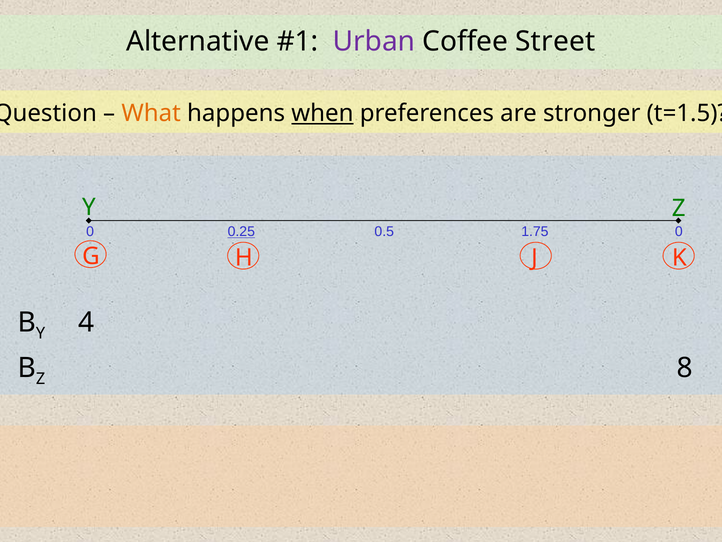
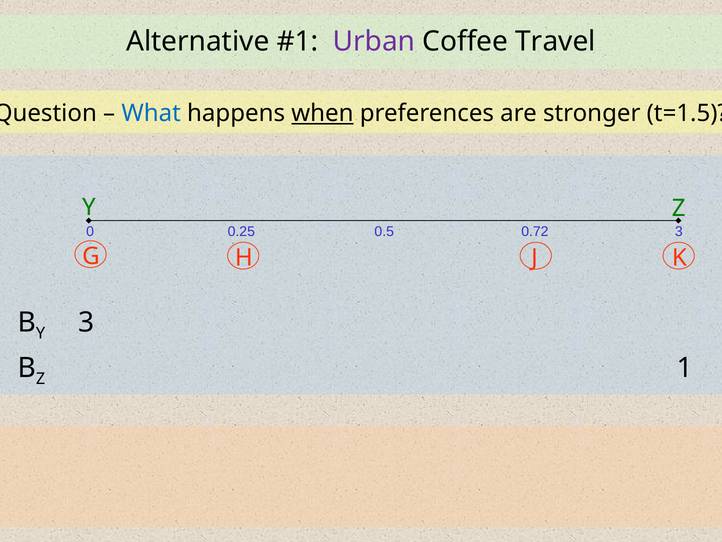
Street: Street -> Travel
What colour: orange -> blue
0.25 underline: present -> none
1.75: 1.75 -> 0.72
0 0: 0 -> 3
Y 4: 4 -> 3
8: 8 -> 1
